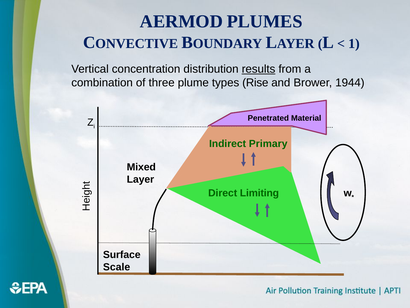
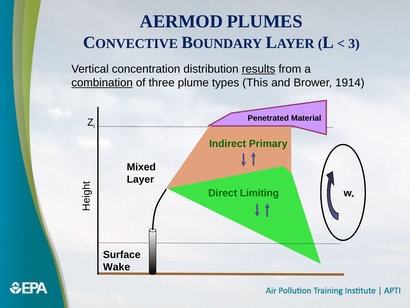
1: 1 -> 3
combination underline: none -> present
Rise: Rise -> This
1944: 1944 -> 1914
Scale: Scale -> Wake
